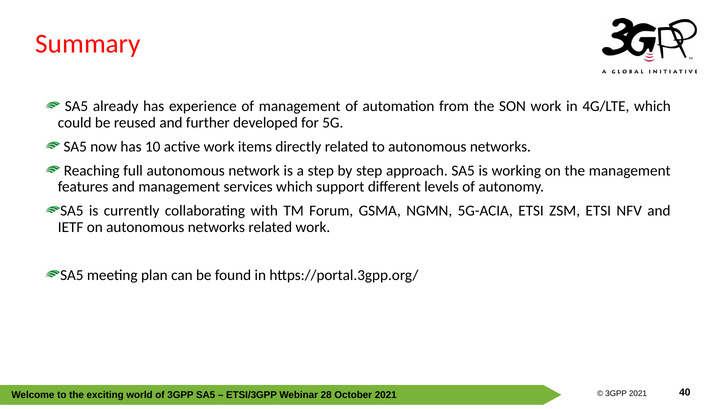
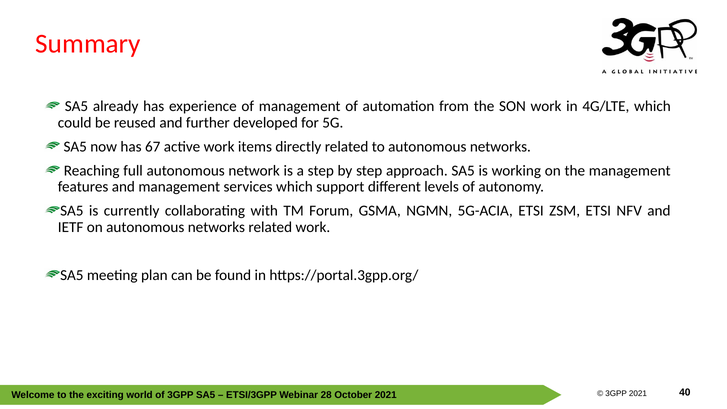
10: 10 -> 67
